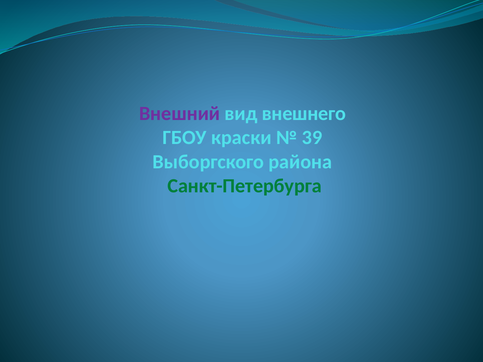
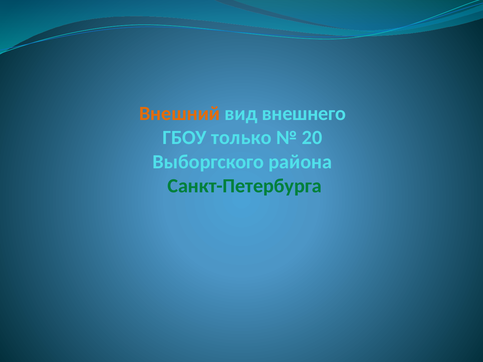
Внешний colour: purple -> orange
краски: краски -> только
39: 39 -> 20
